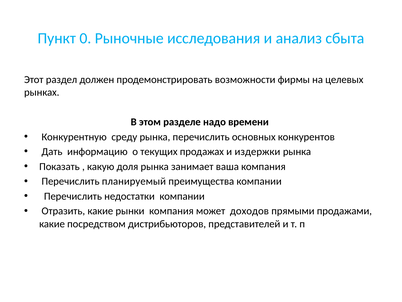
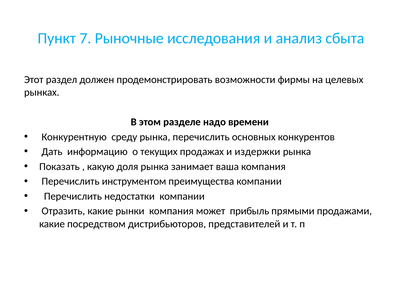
0: 0 -> 7
планируемый: планируемый -> инструментом
доходов: доходов -> прибыль
